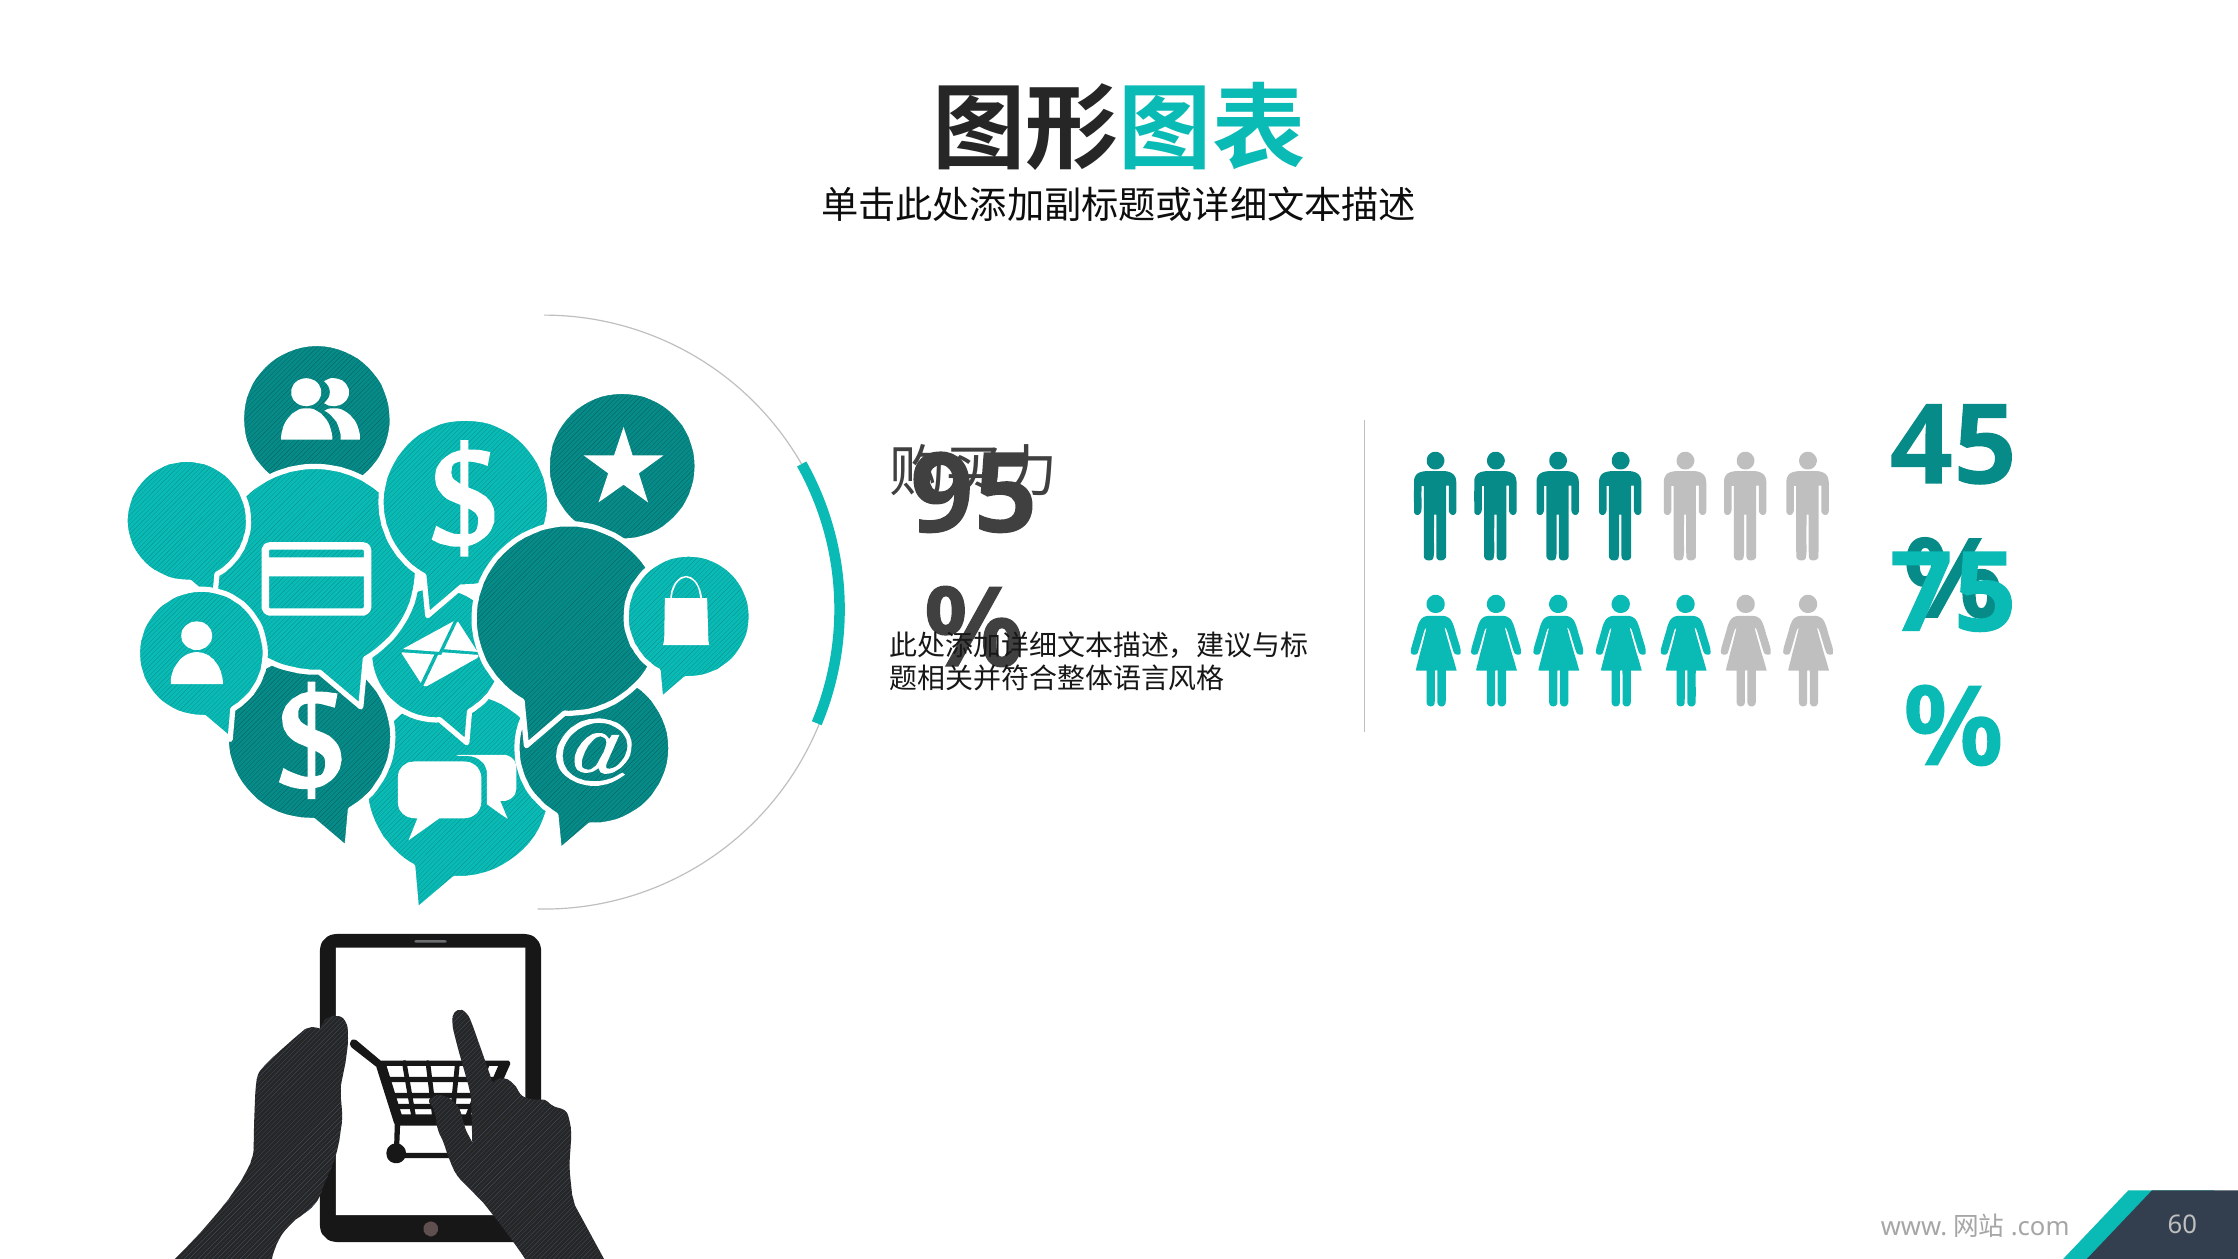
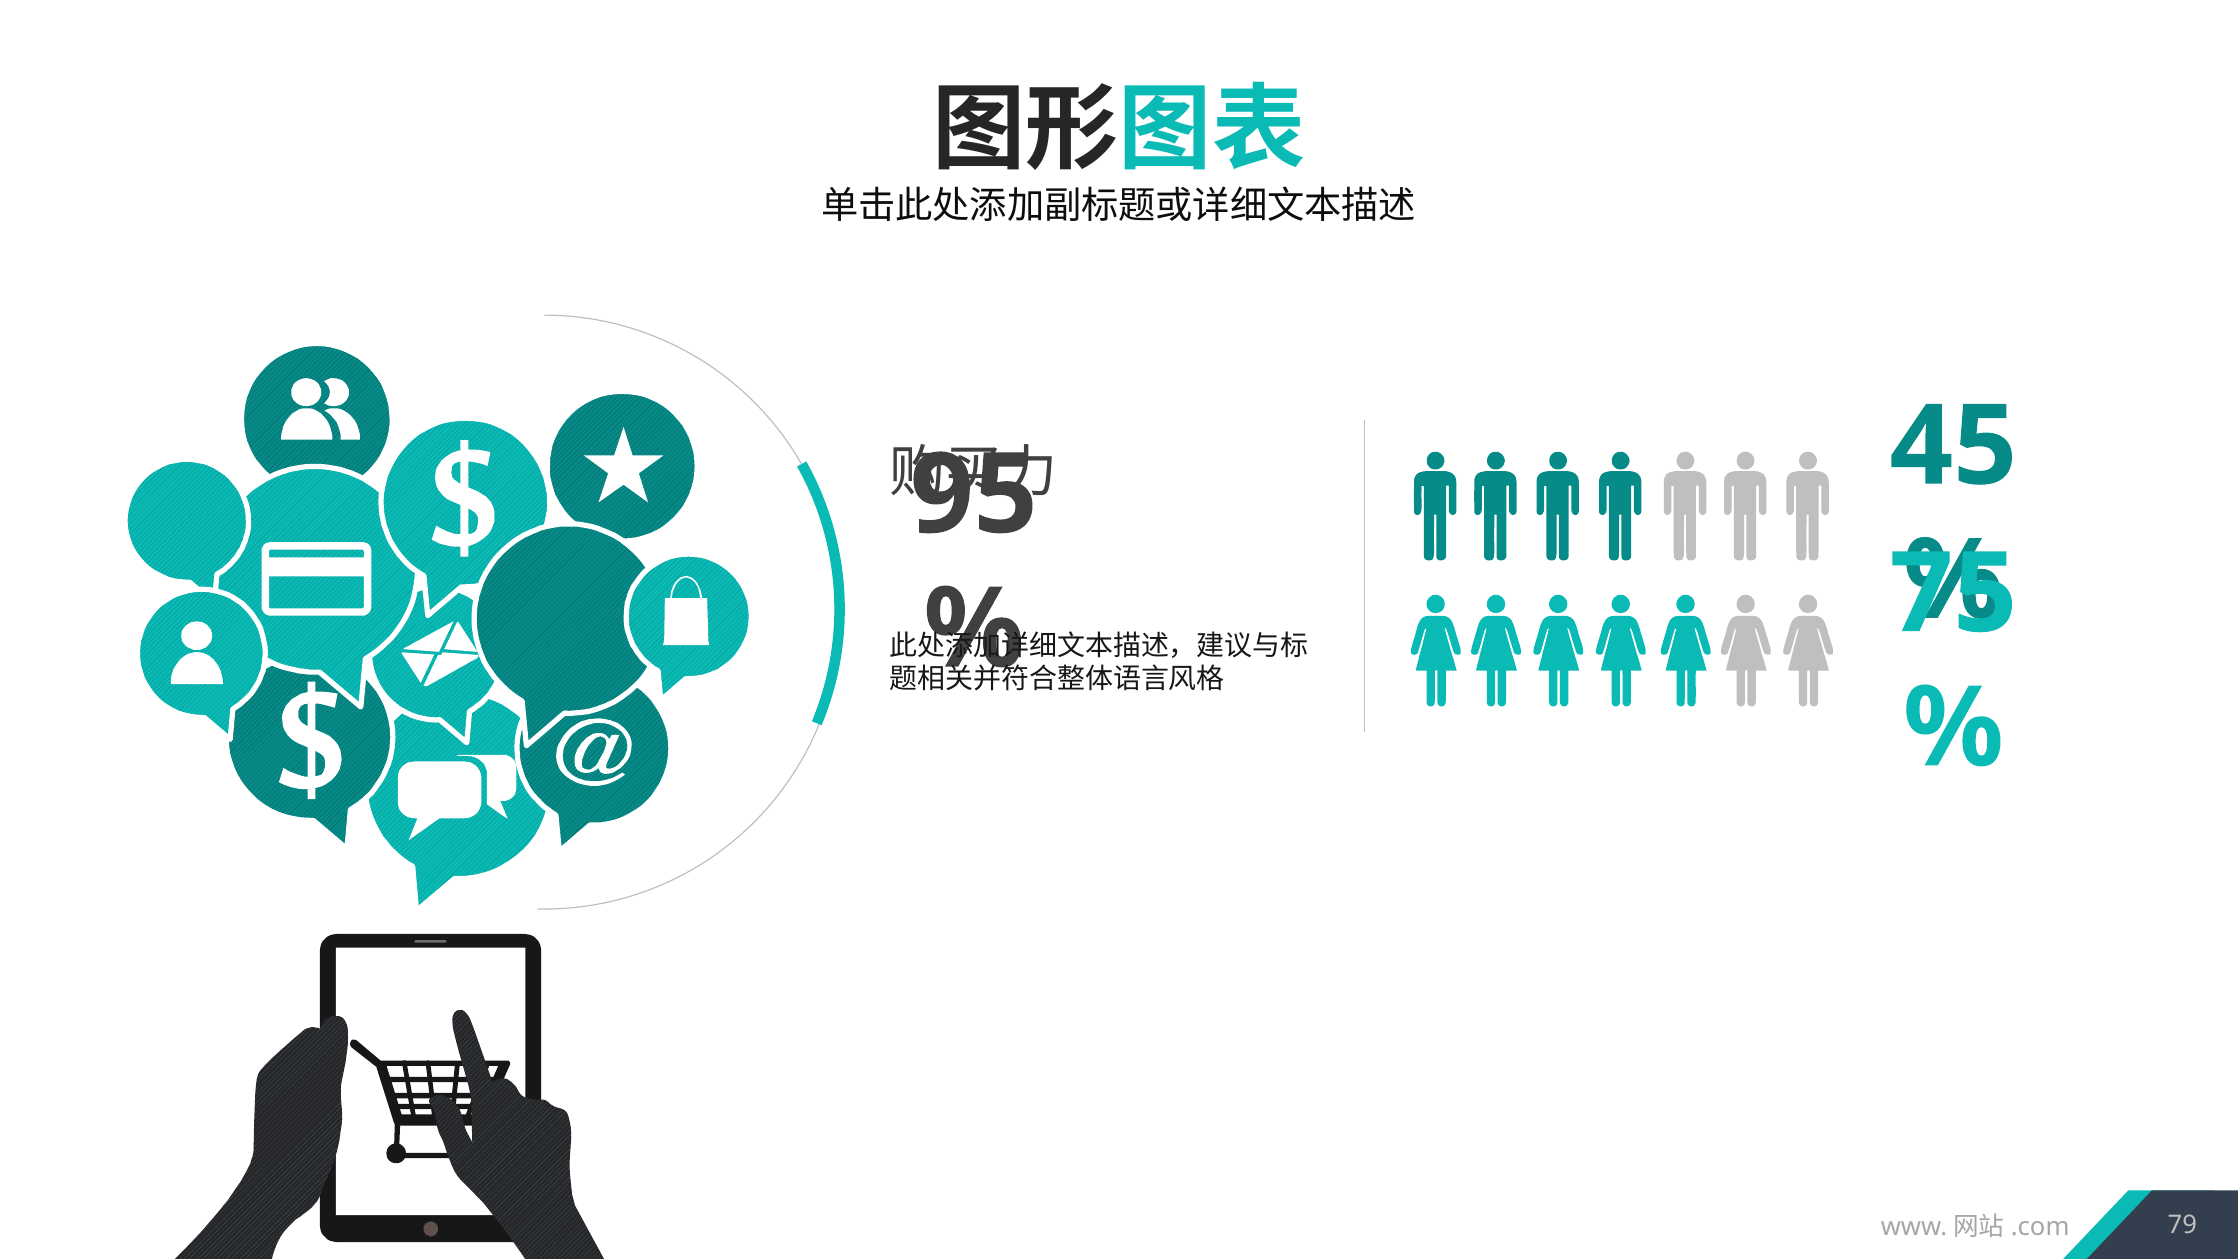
60: 60 -> 79
